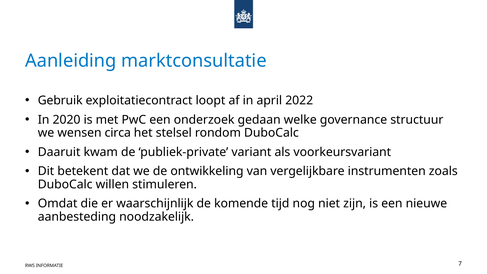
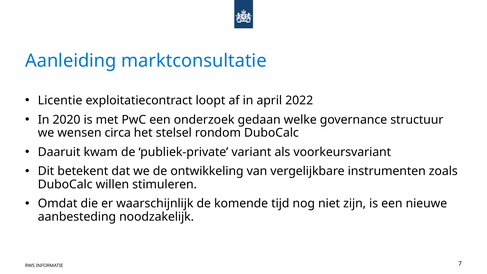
Gebruik: Gebruik -> Licentie
